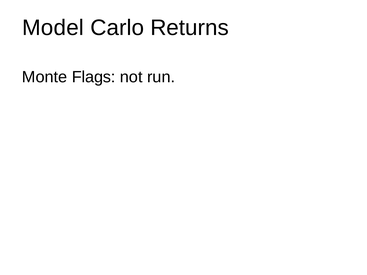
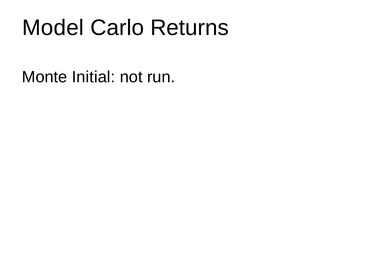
Flags: Flags -> Initial
